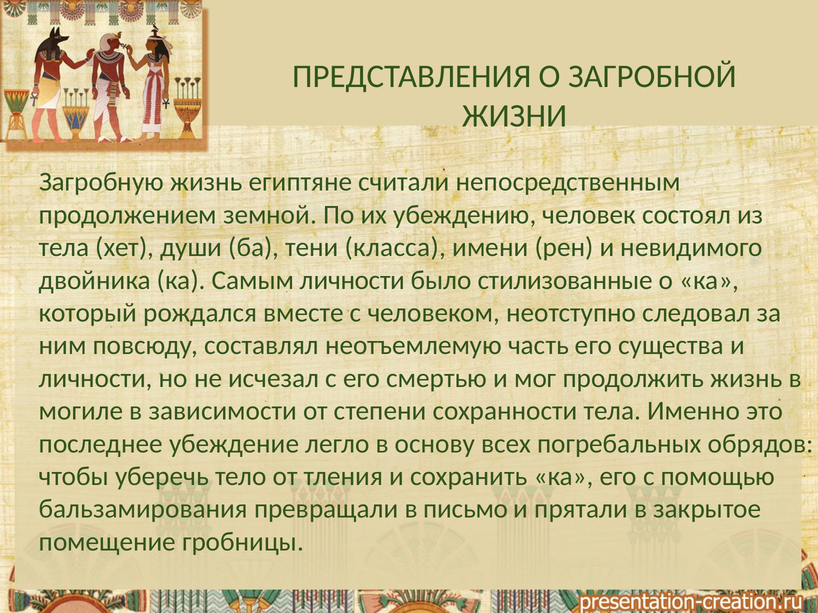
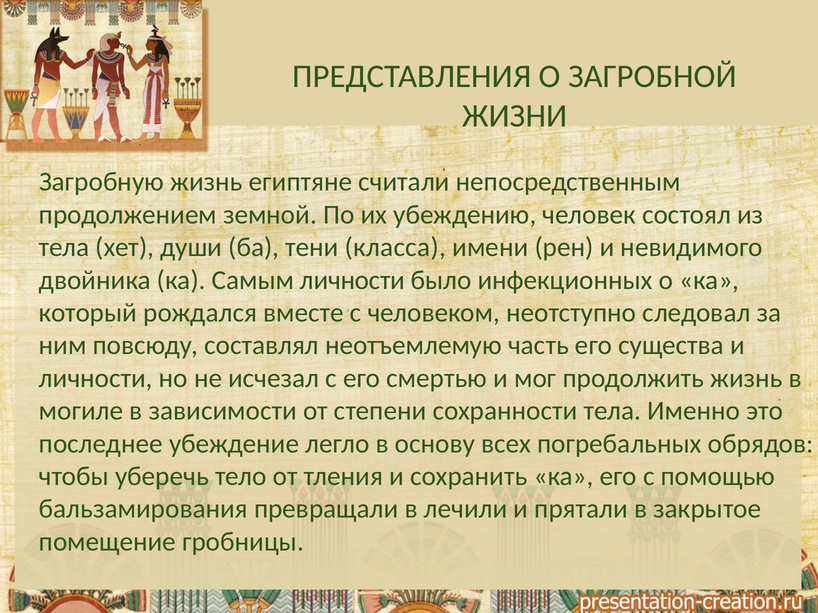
стилизованные: стилизованные -> инфекционных
письмо: письмо -> лечили
